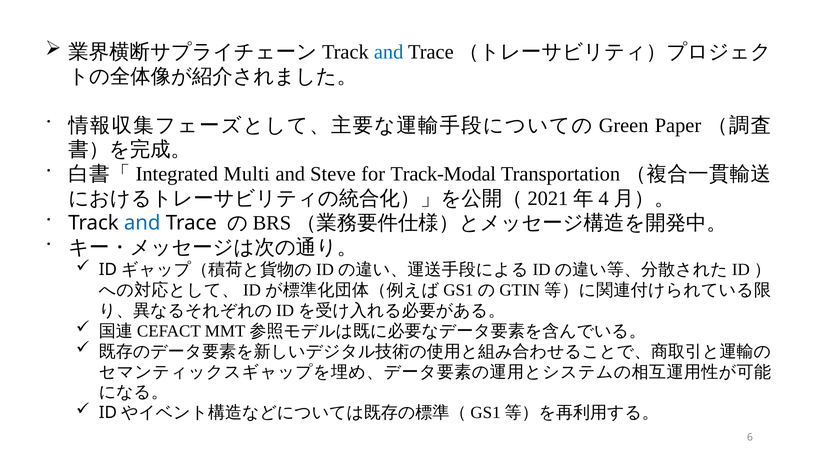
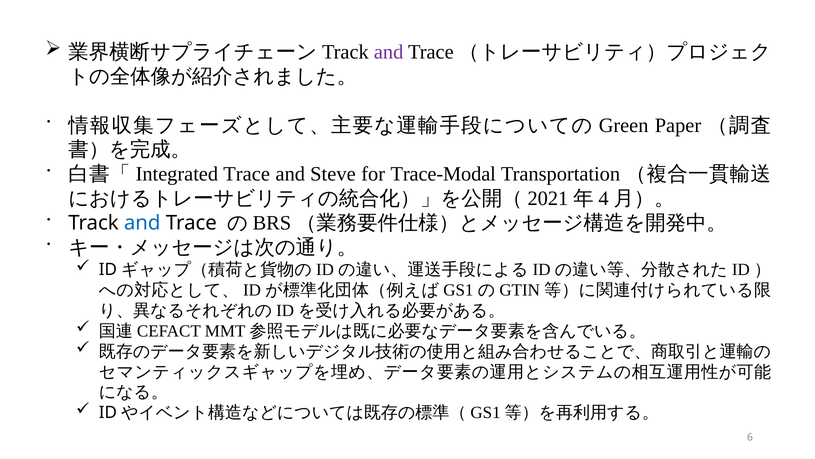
and at (389, 52) colour: blue -> purple
Multi at (247, 174): Multi -> Trace
Track-Modal: Track-Modal -> Trace-Modal
